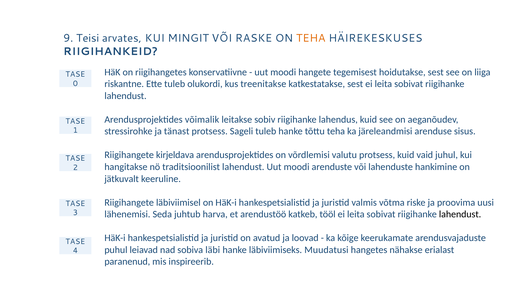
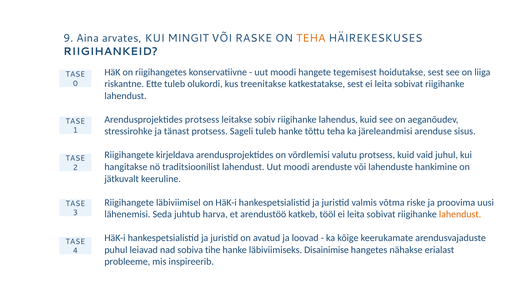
Teisi: Teisi -> Aina
Arendusprojektides võimalik: võimalik -> protsess
lahendust at (460, 215) colour: black -> orange
läbi: läbi -> tihe
Muudatusi: Muudatusi -> Disainimise
paranenud: paranenud -> probleeme
